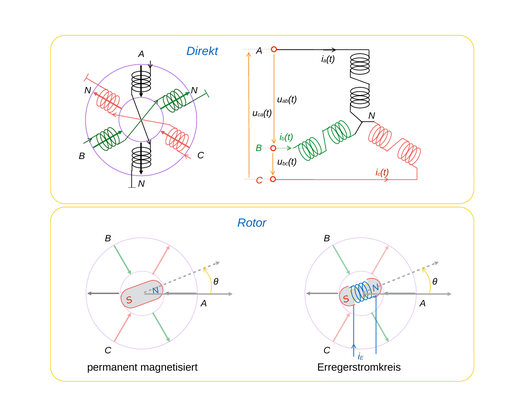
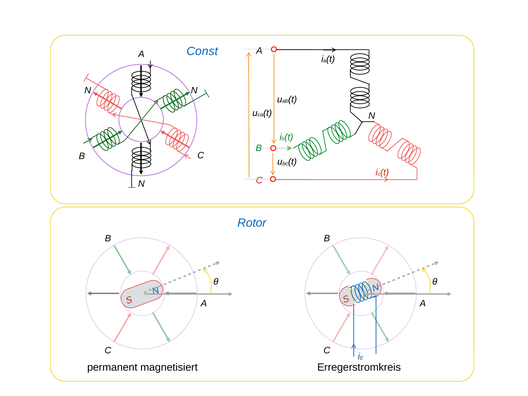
Direkt: Direkt -> Const
